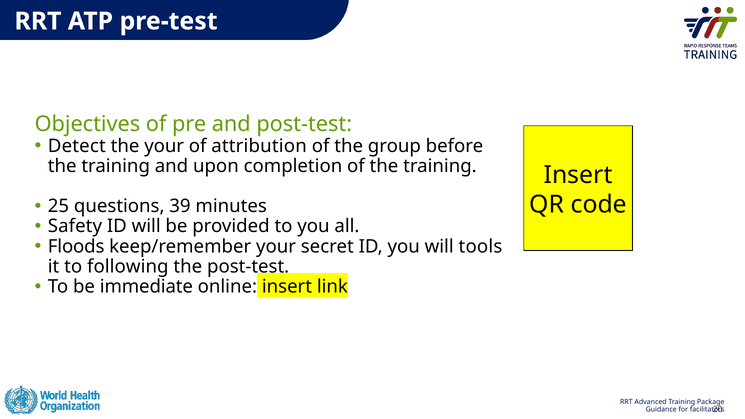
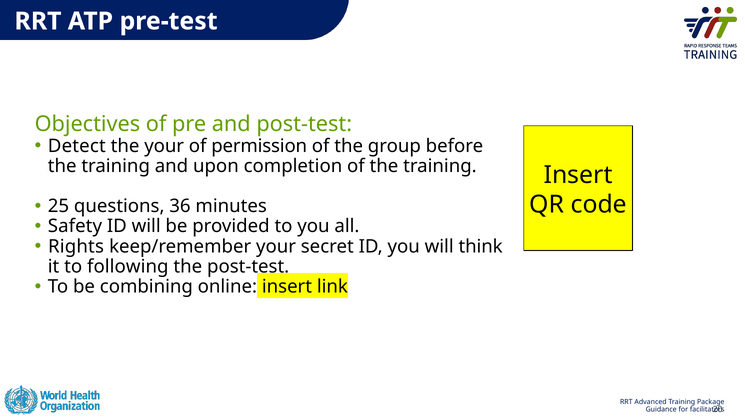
attribution: attribution -> permission
39: 39 -> 36
Floods: Floods -> Rights
tools: tools -> think
immediate: immediate -> combining
